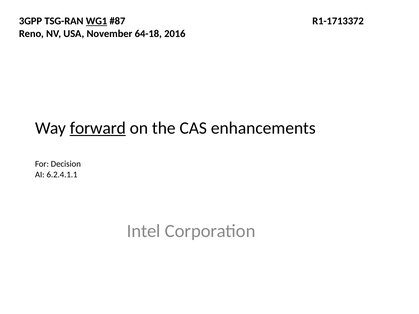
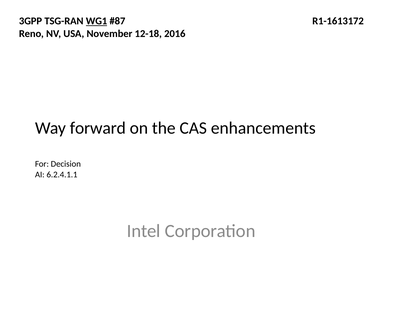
R1-1713372: R1-1713372 -> R1-1613172
64-18: 64-18 -> 12-18
forward underline: present -> none
